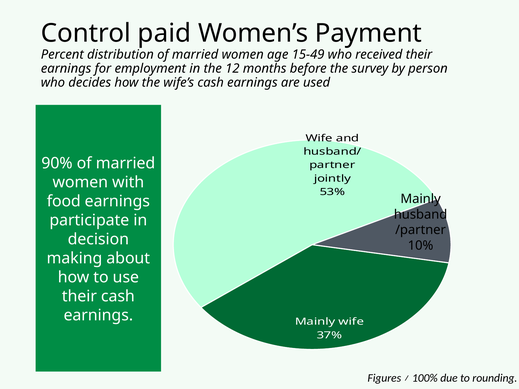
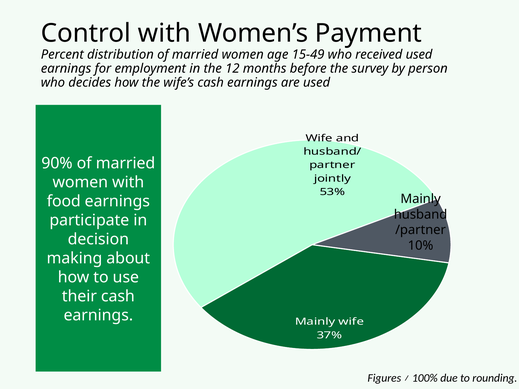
Control paid: paid -> with
received their: their -> used
